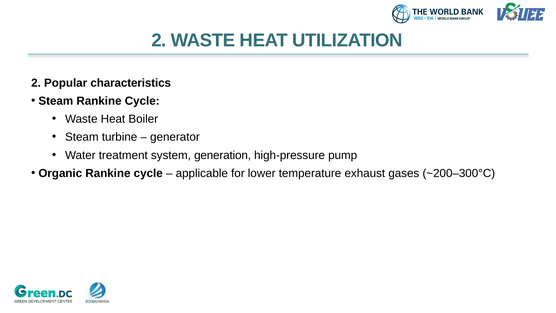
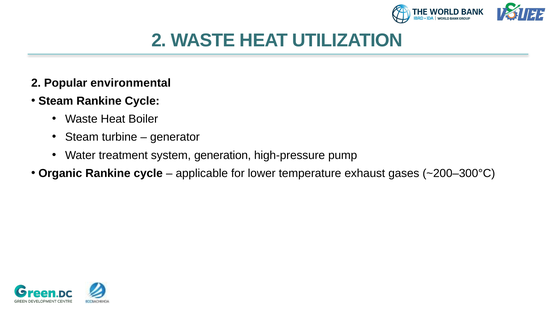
characteristics: characteristics -> environmental
